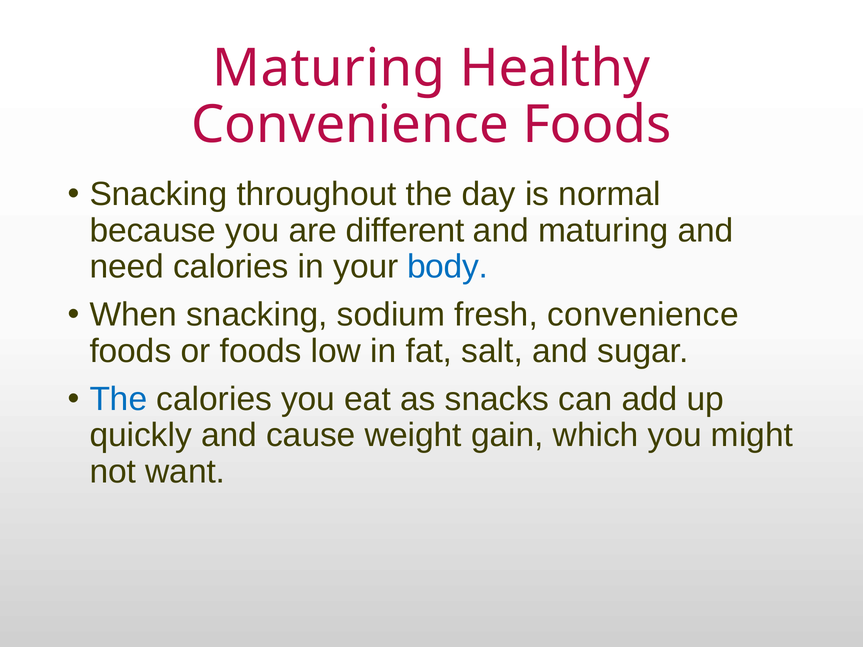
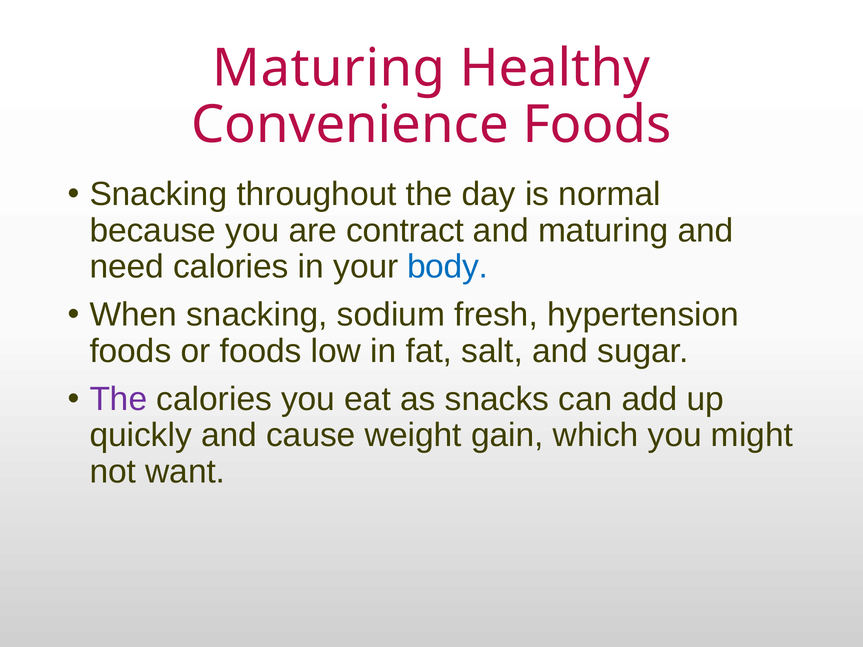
different: different -> contract
fresh convenience: convenience -> hypertension
The at (118, 399) colour: blue -> purple
